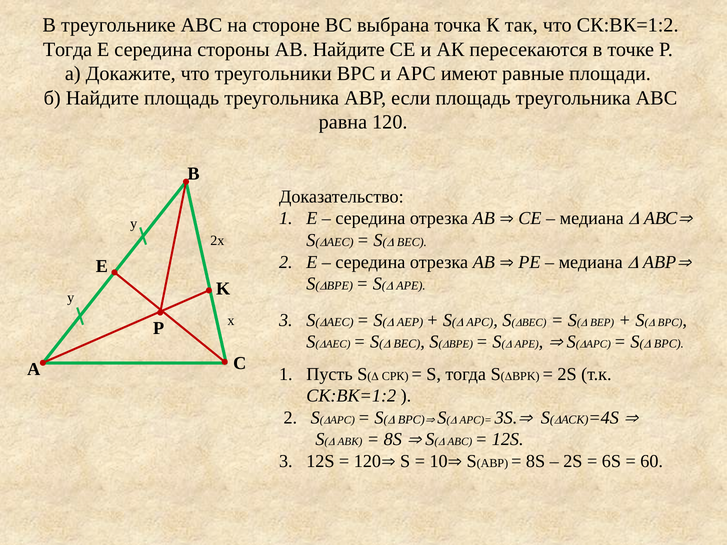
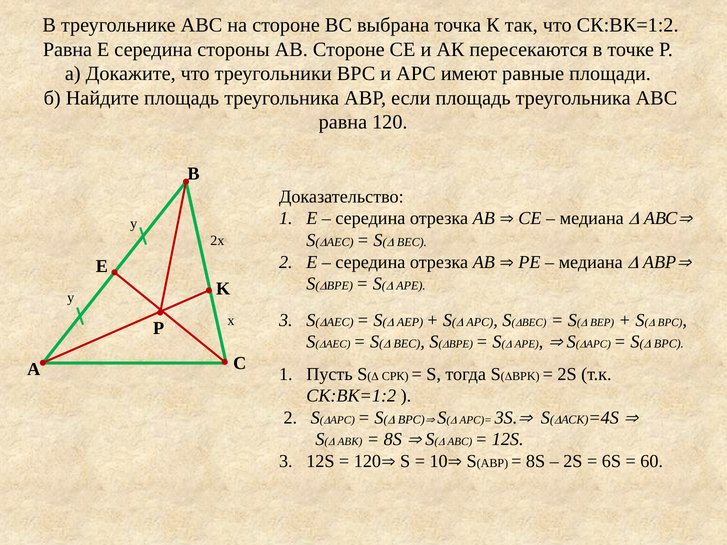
Тогда at (67, 49): Тогда -> Равна
АВ Найдите: Найдите -> Стороне
